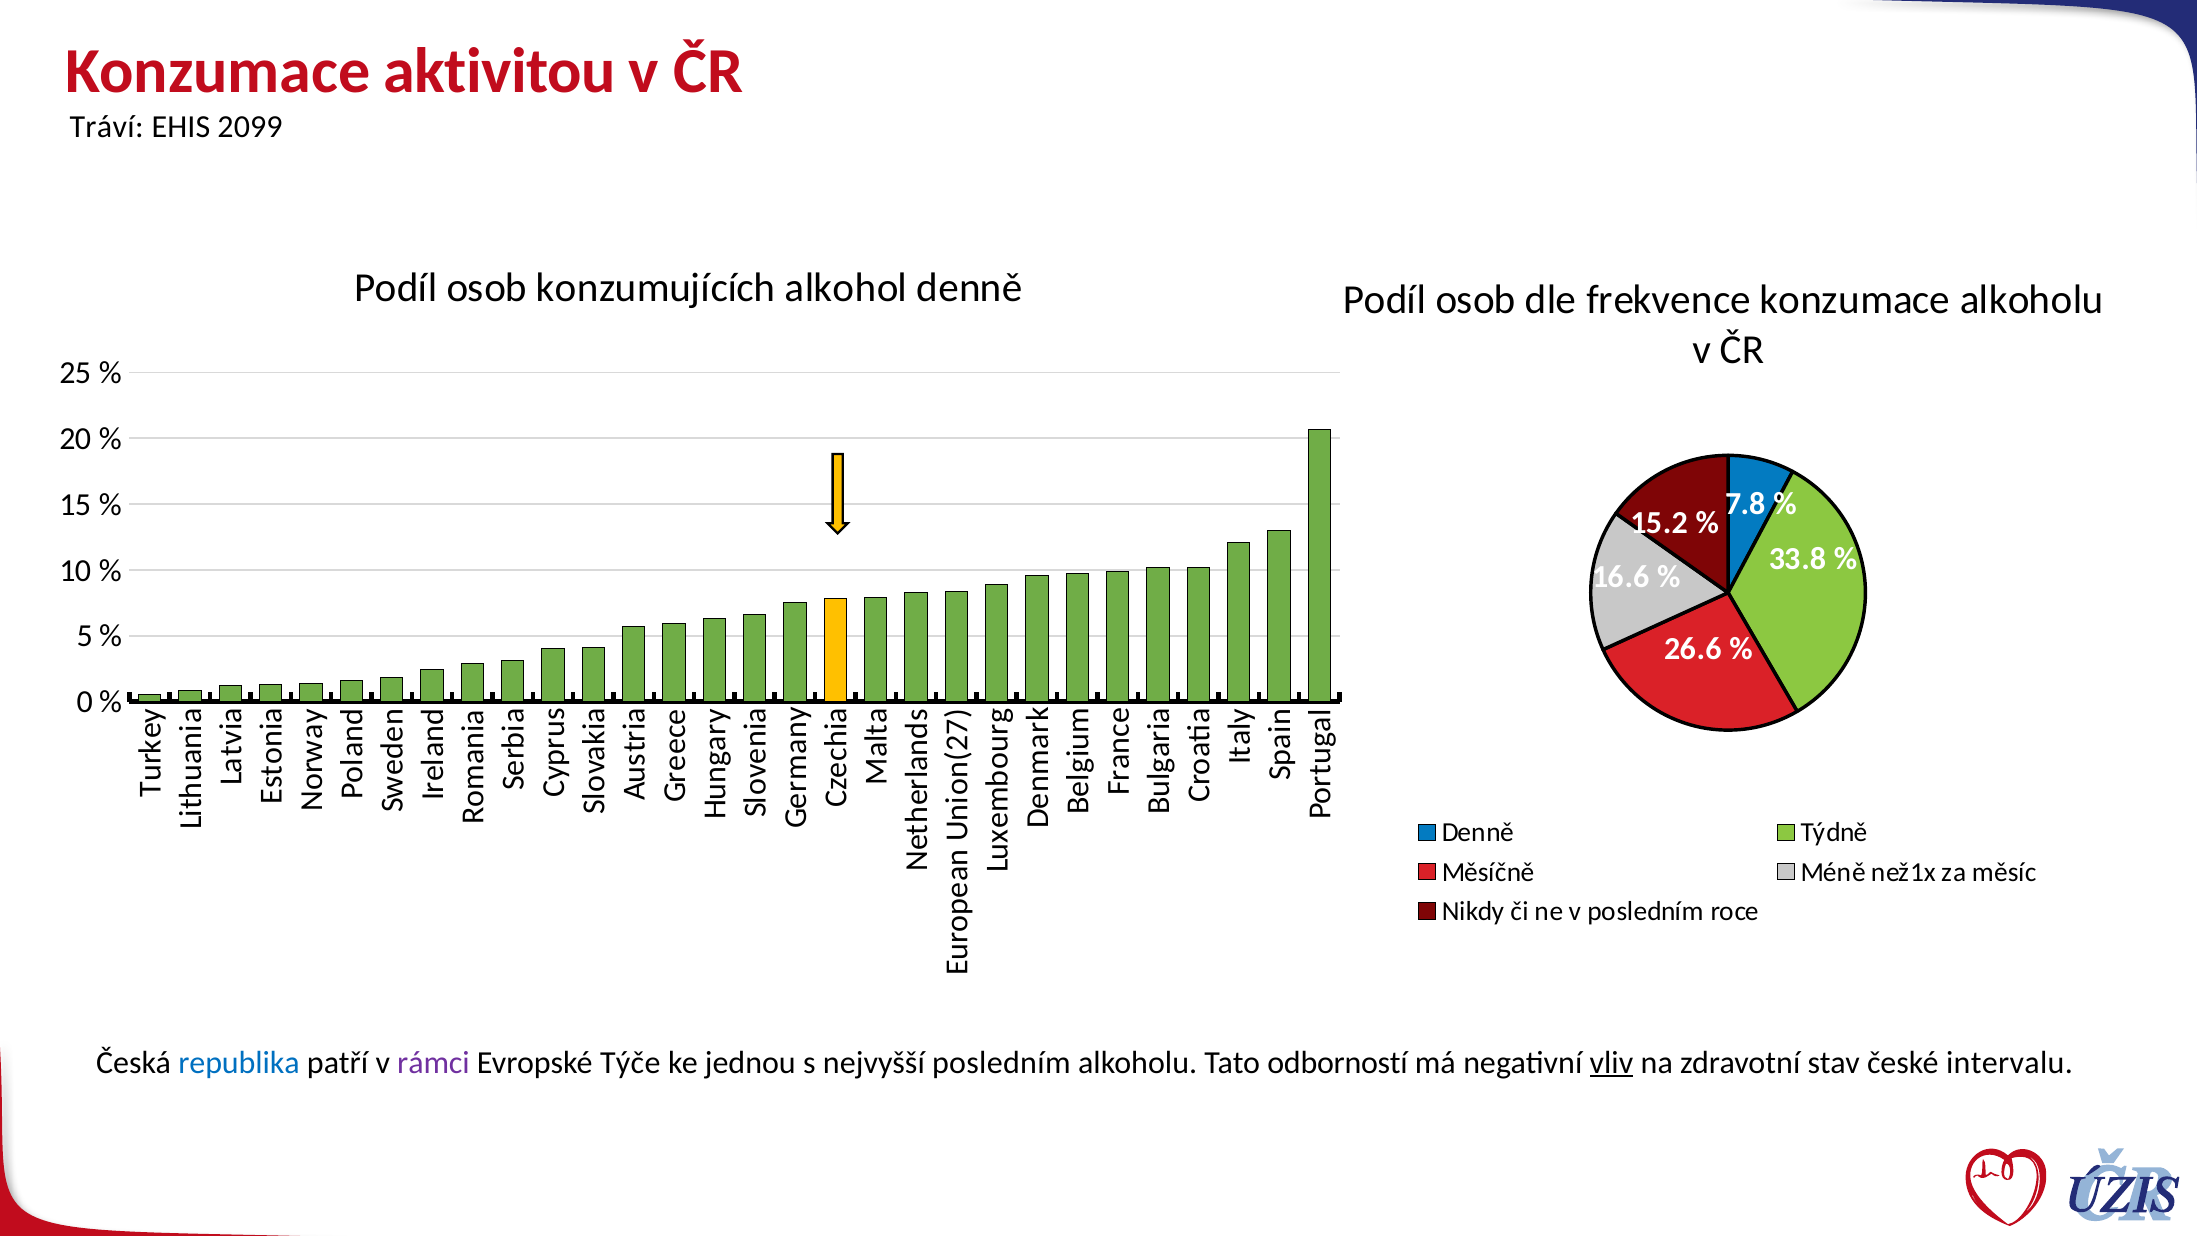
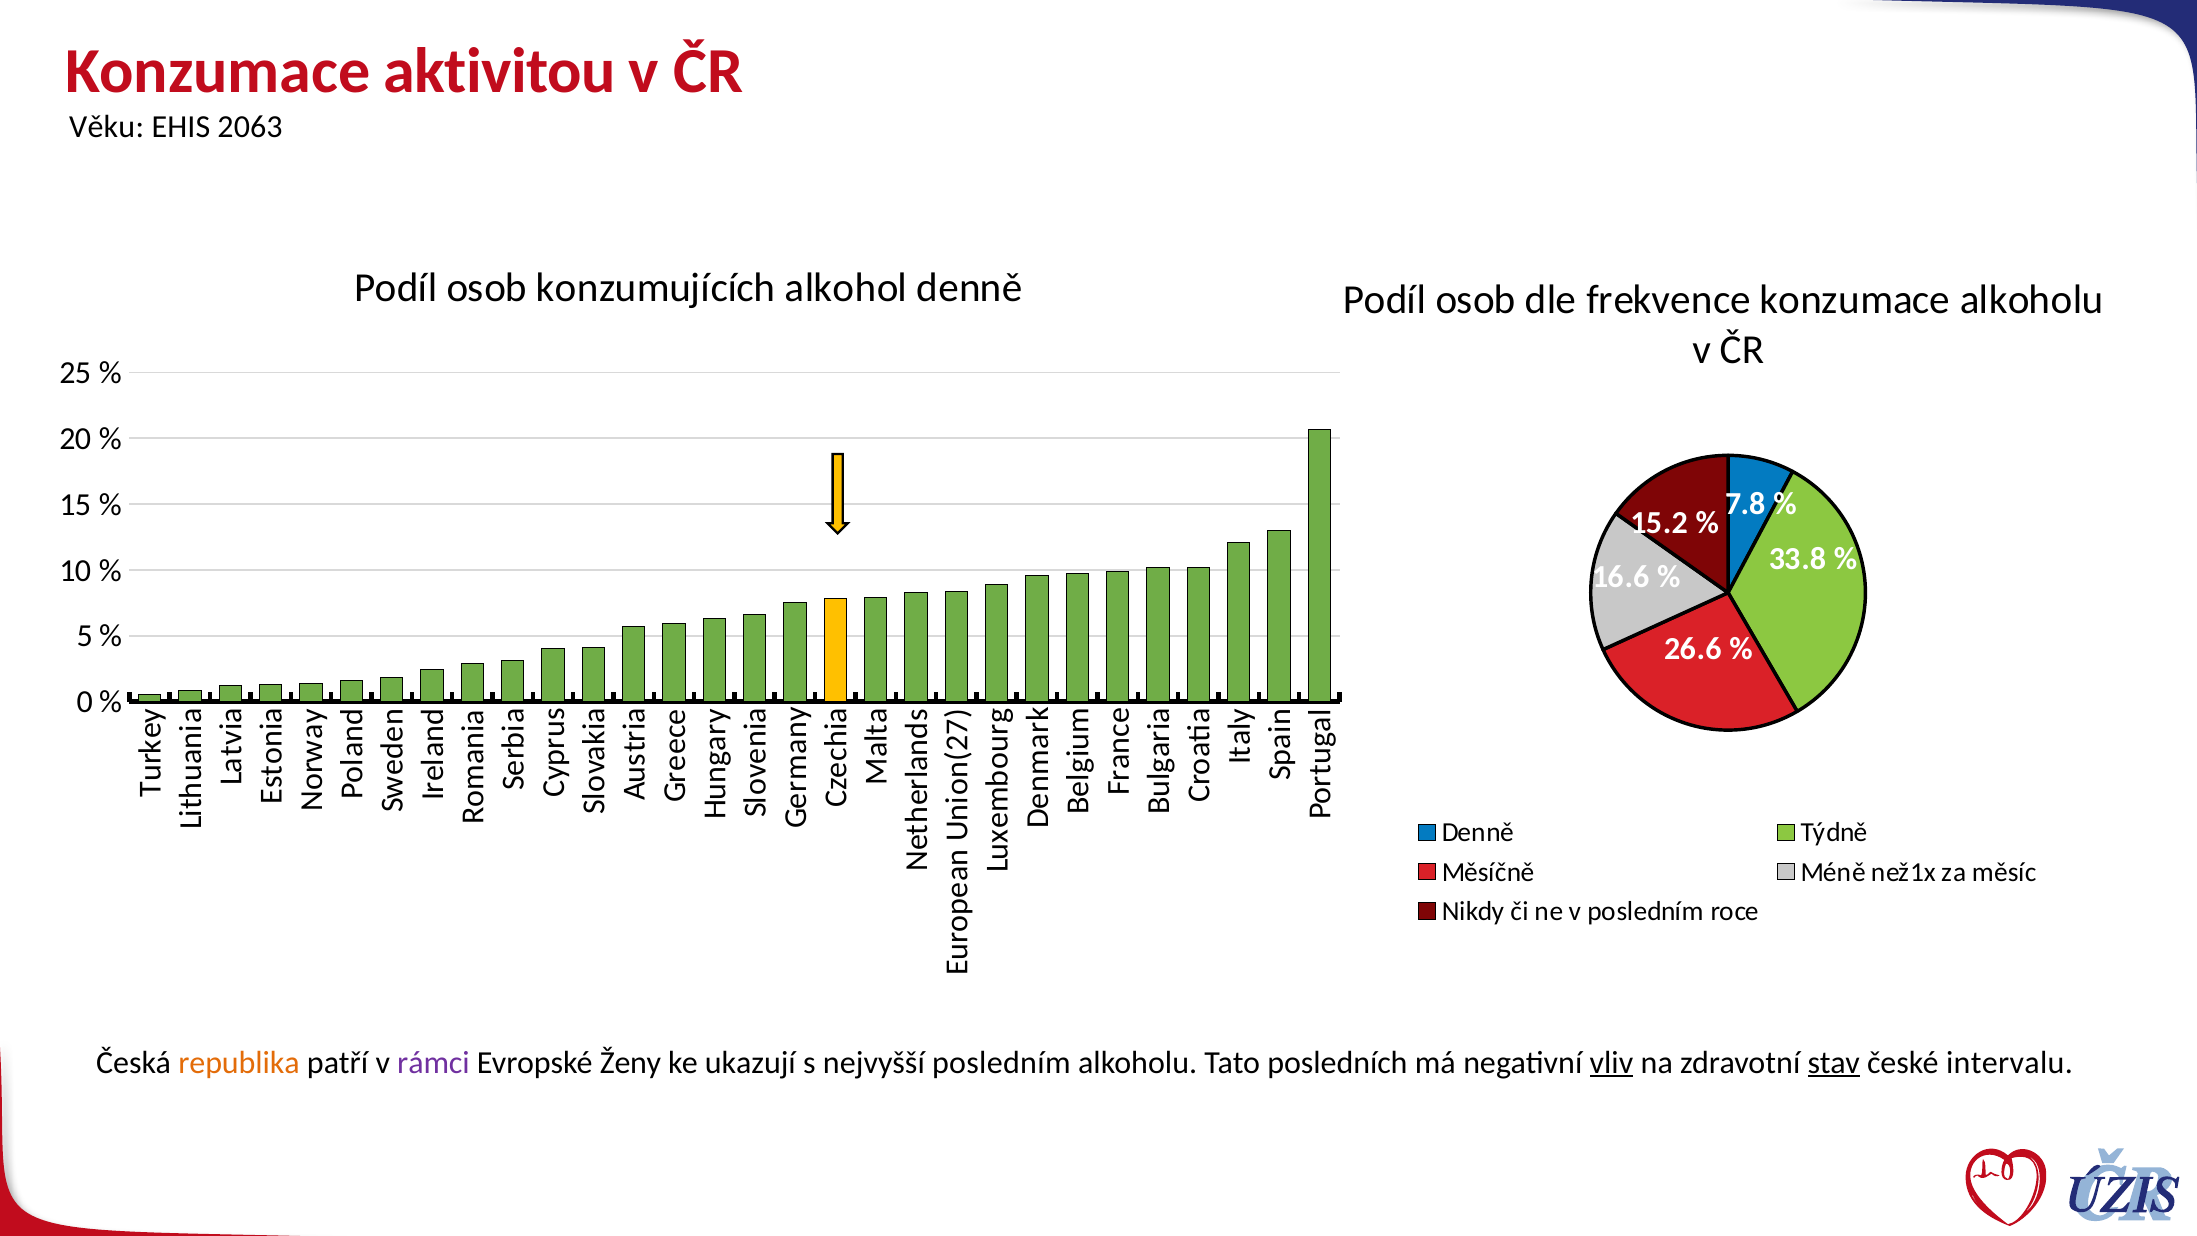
Tráví: Tráví -> Věku
2099: 2099 -> 2063
republika colour: blue -> orange
Týče: Týče -> Ženy
jednou: jednou -> ukazují
odborností: odborností -> posledních
stav underline: none -> present
